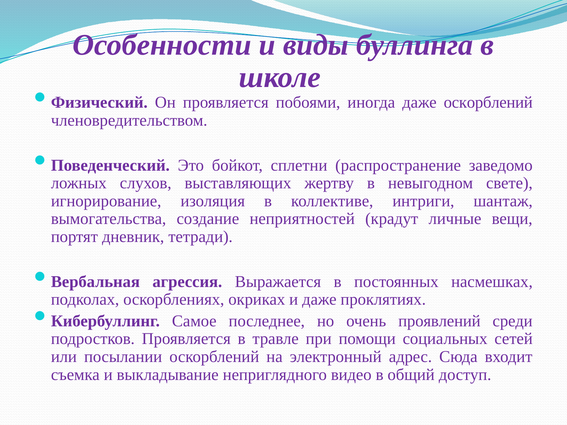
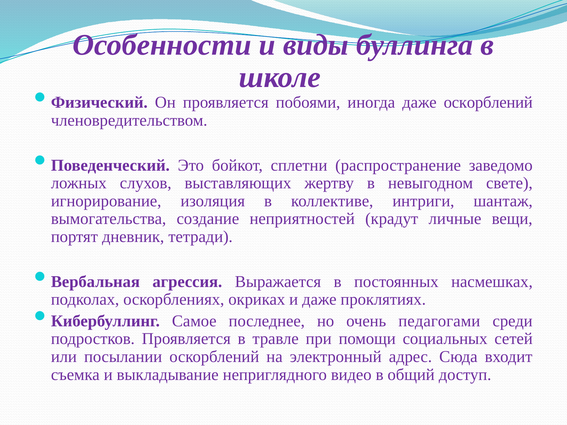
проявлений: проявлений -> педагогами
